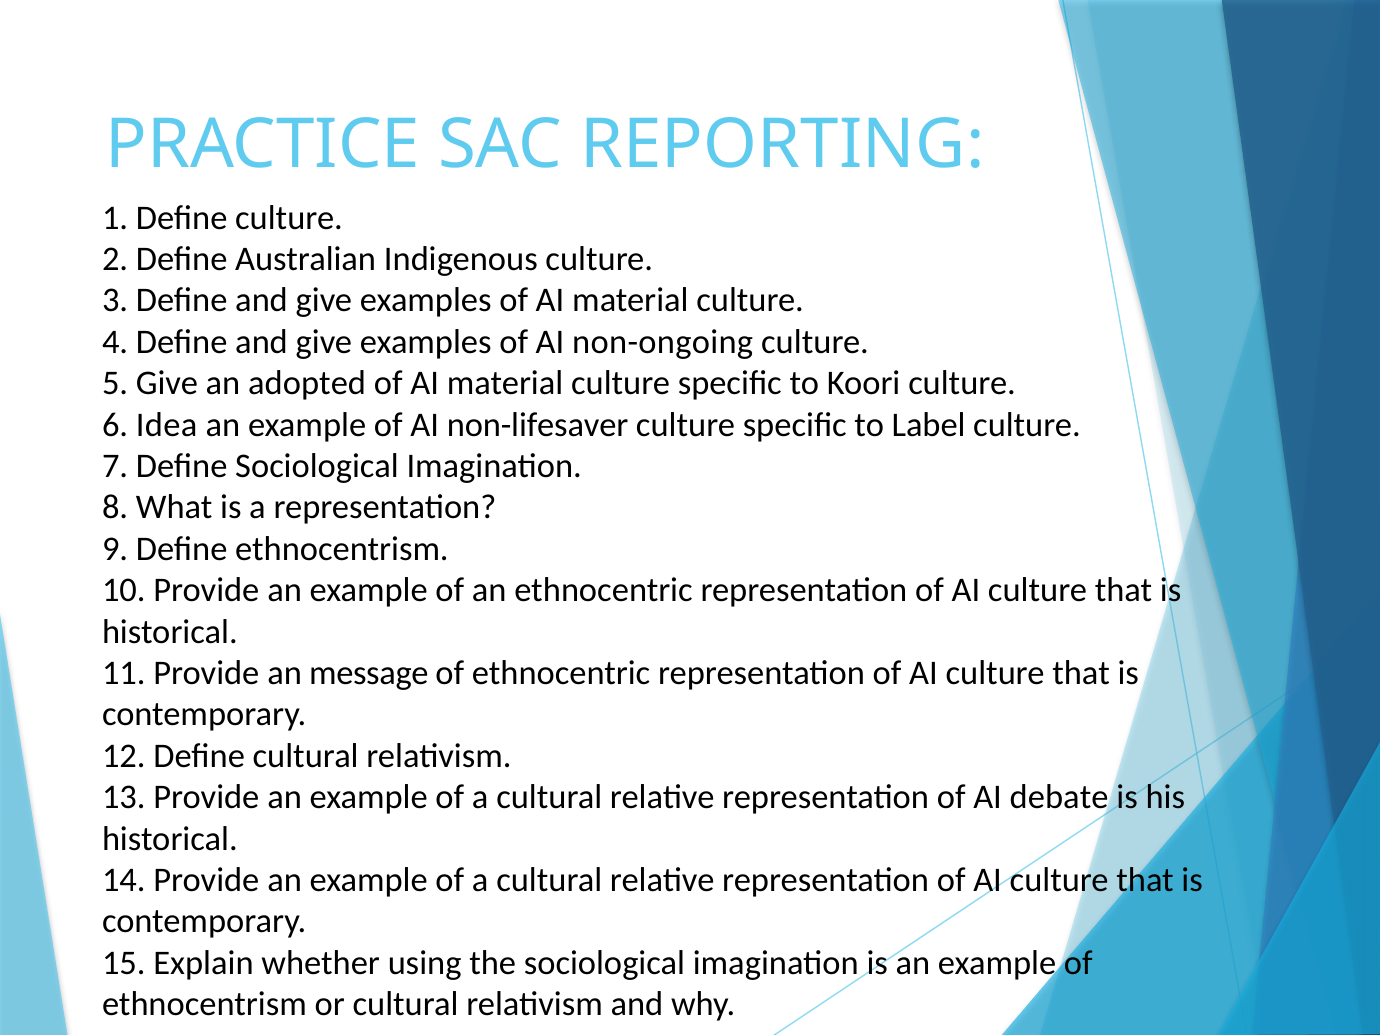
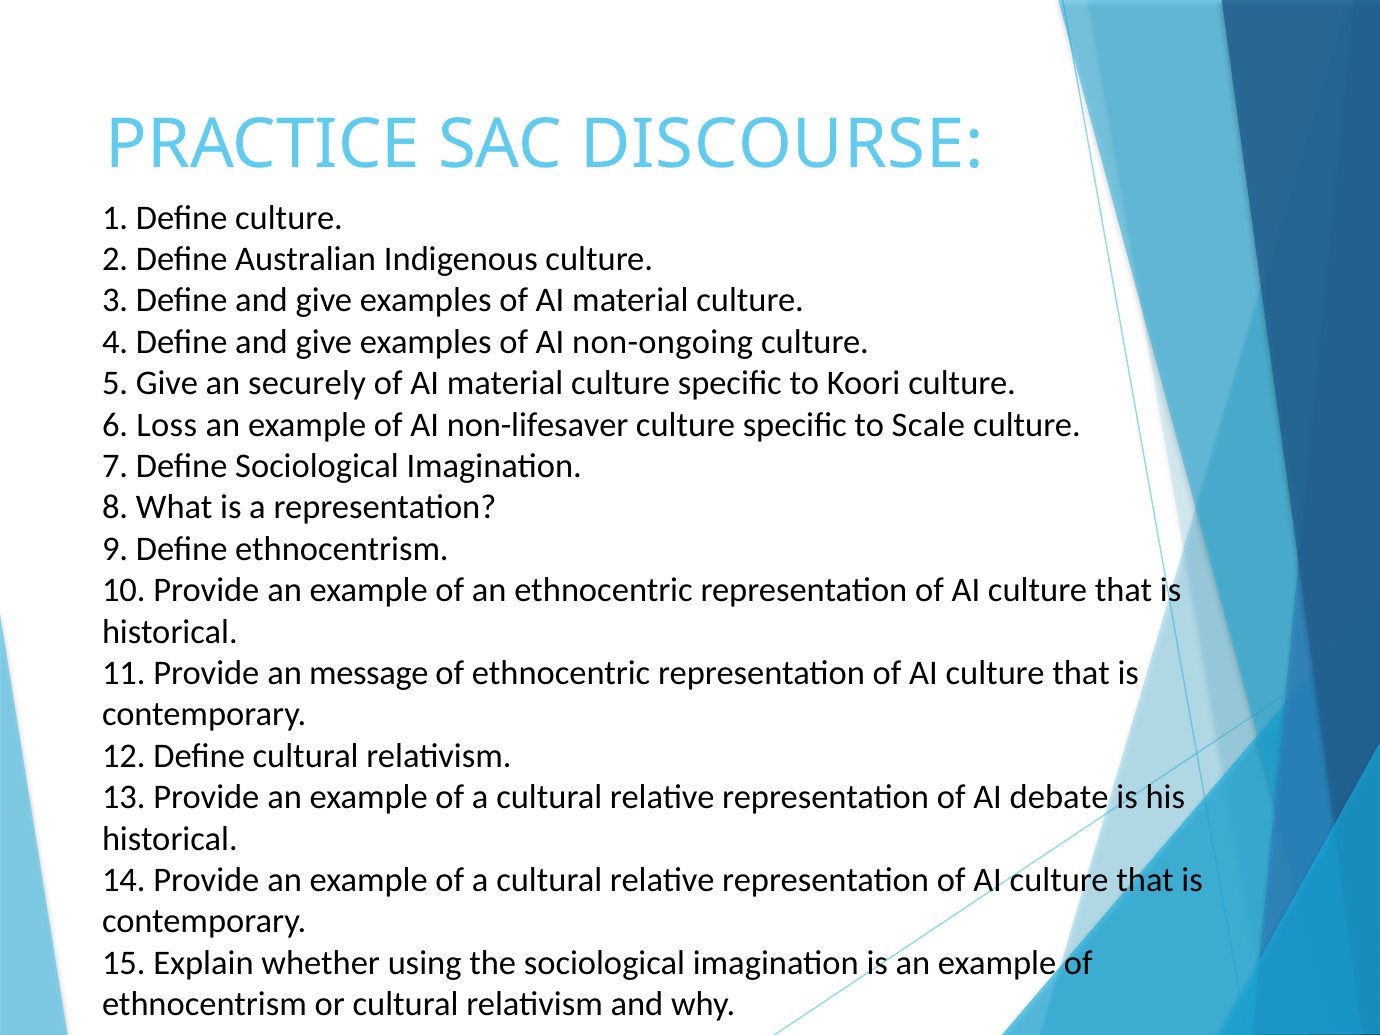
REPORTING: REPORTING -> DISCOURSE
adopted: adopted -> securely
Idea: Idea -> Loss
Label: Label -> Scale
